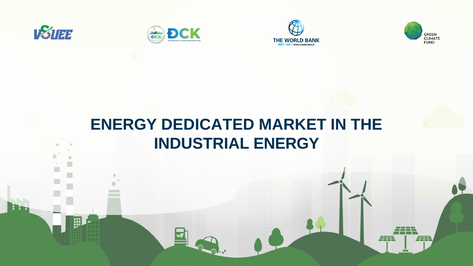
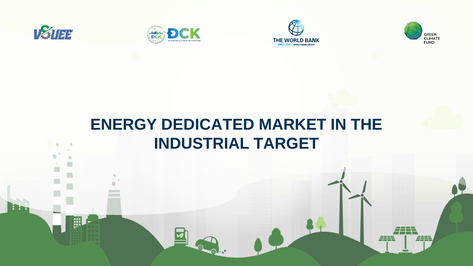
INDUSTRIAL ENERGY: ENERGY -> TARGET
